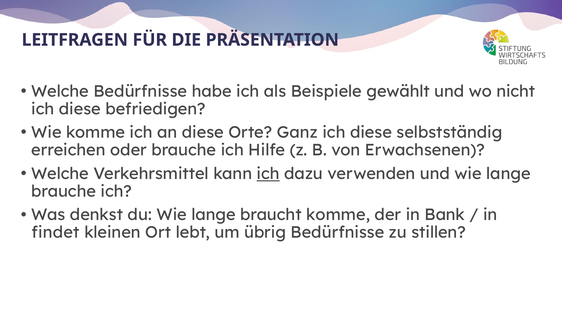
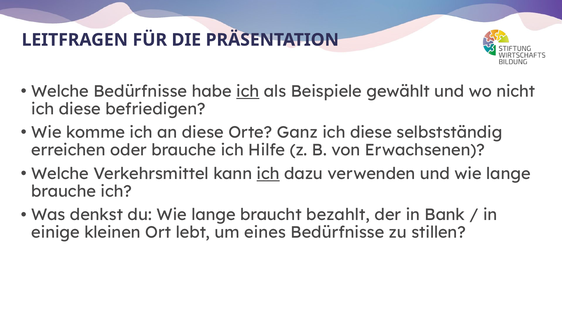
ich at (248, 91) underline: none -> present
braucht komme: komme -> bezahlt
findet: findet -> einige
übrig: übrig -> eines
